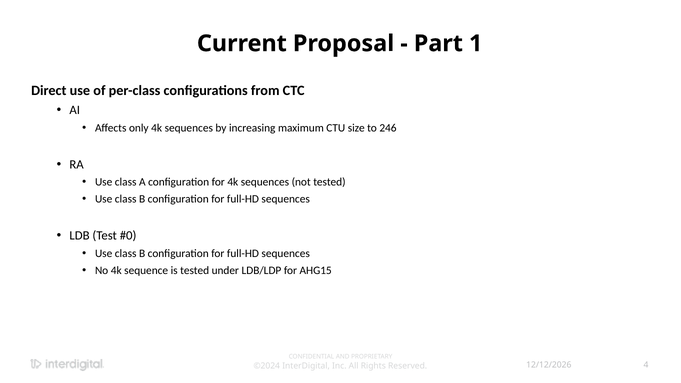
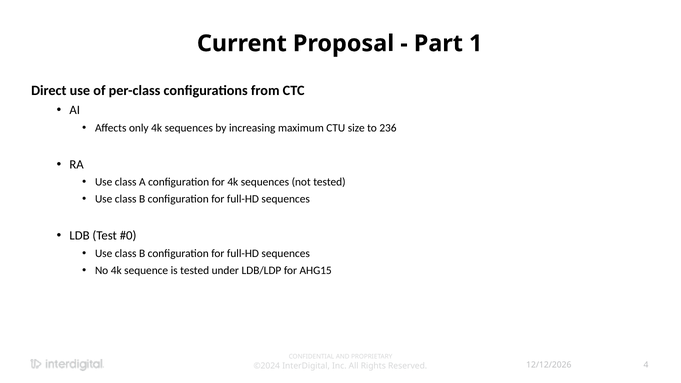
246: 246 -> 236
